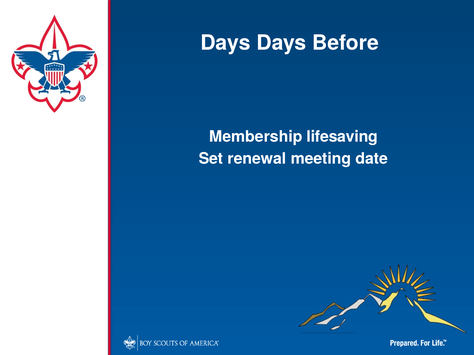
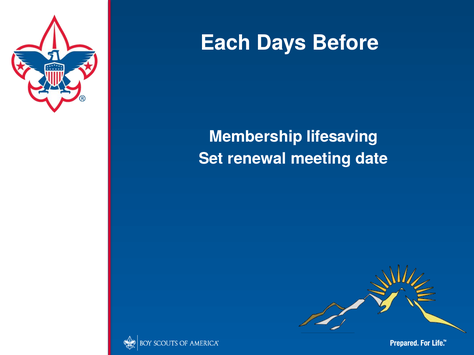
Days at (226, 43): Days -> Each
